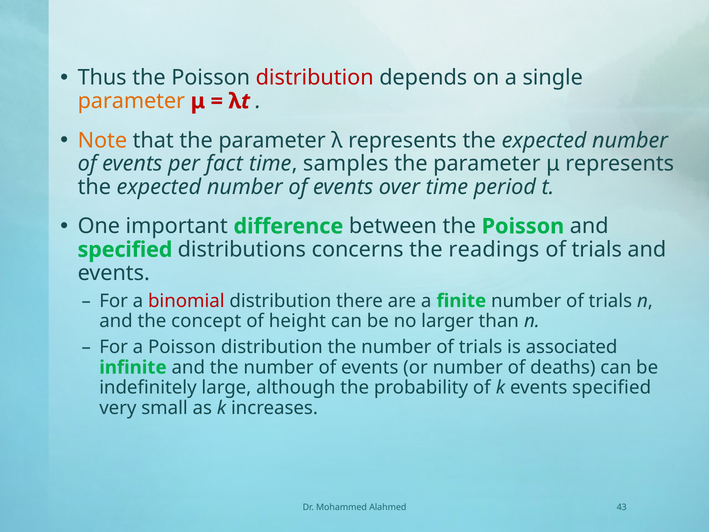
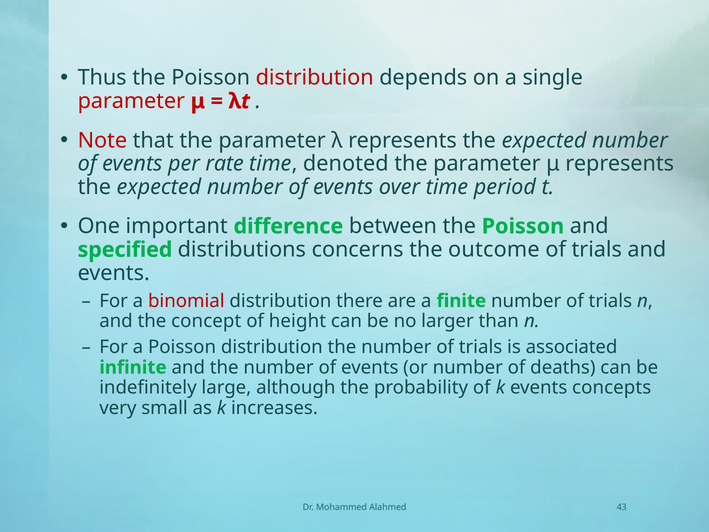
parameter at (131, 101) colour: orange -> red
Note colour: orange -> red
fact: fact -> rate
samples: samples -> denoted
readings: readings -> outcome
events specified: specified -> concepts
